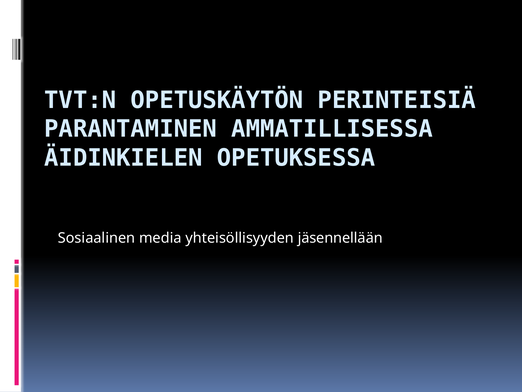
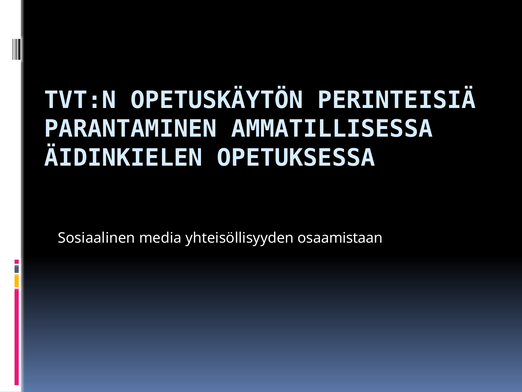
jäsennellään: jäsennellään -> osaamistaan
